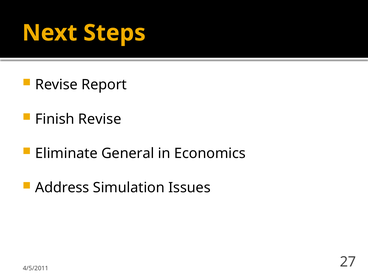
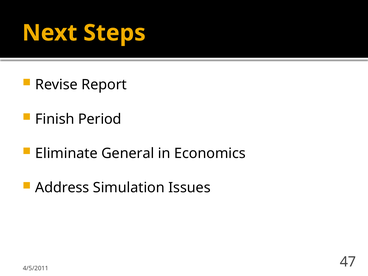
Finish Revise: Revise -> Period
27: 27 -> 47
